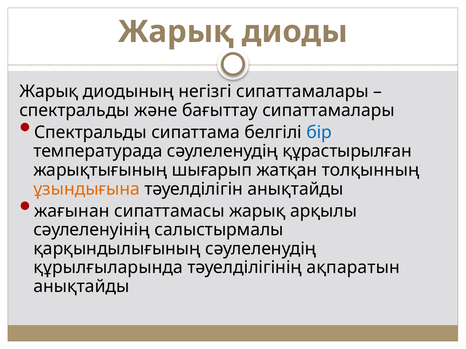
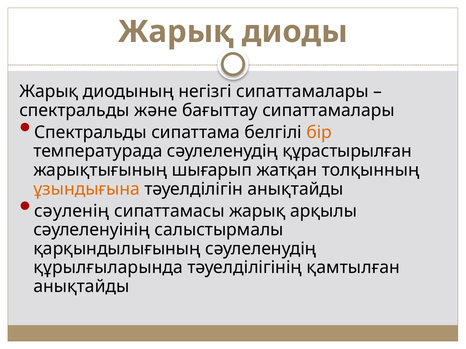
бір colour: blue -> orange
жағынан: жағынан -> сәуленің
ақпаратын: ақпаратын -> қамтылған
